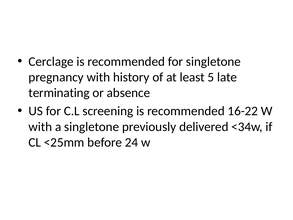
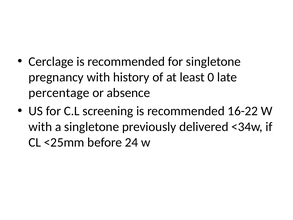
5: 5 -> 0
terminating: terminating -> percentage
